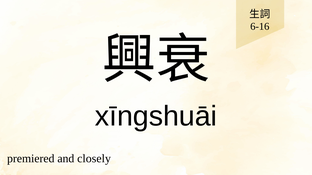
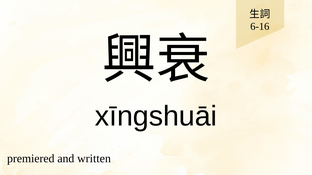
closely: closely -> written
